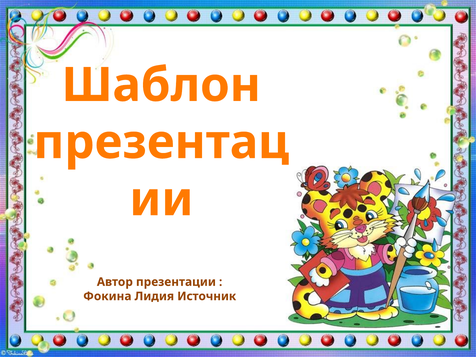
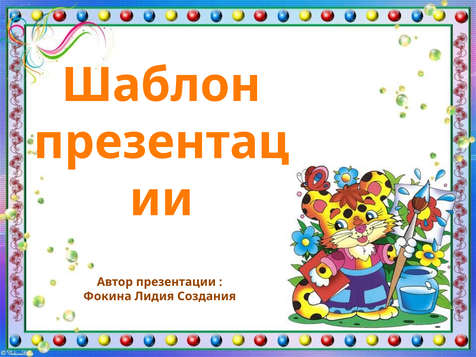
Источник: Источник -> Создания
